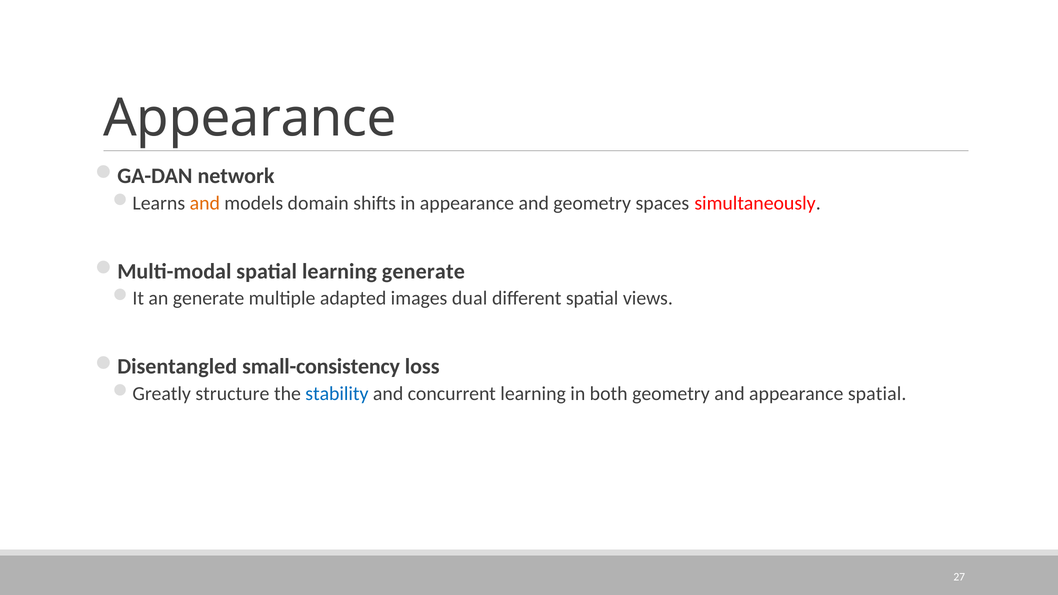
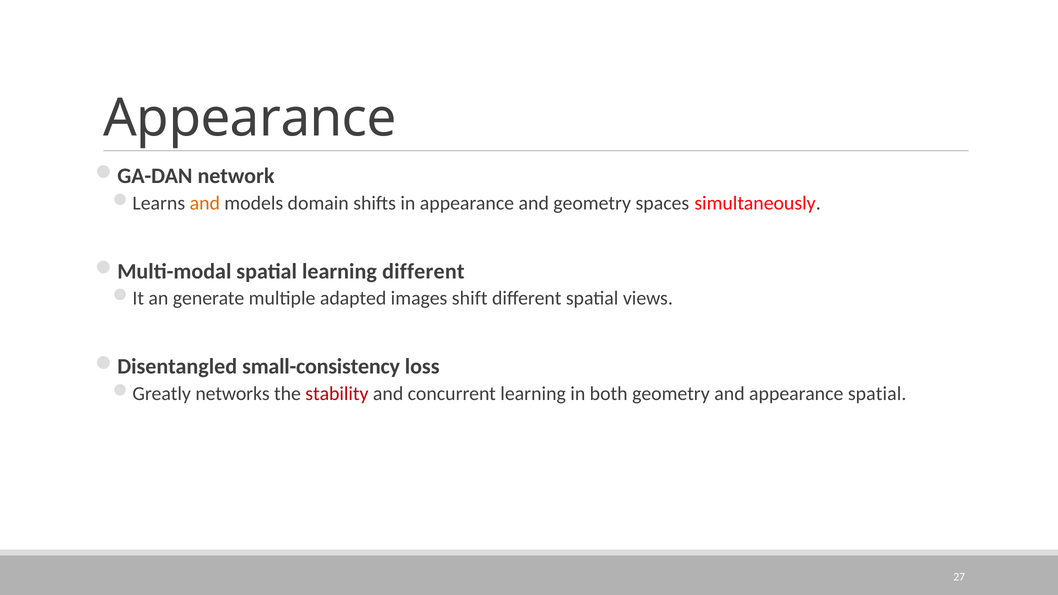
learning generate: generate -> different
dual: dual -> shift
structure: structure -> networks
stability colour: blue -> red
